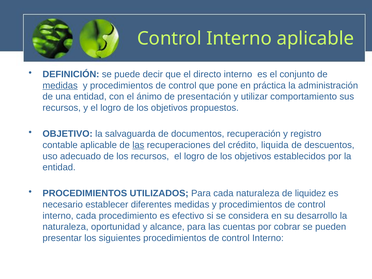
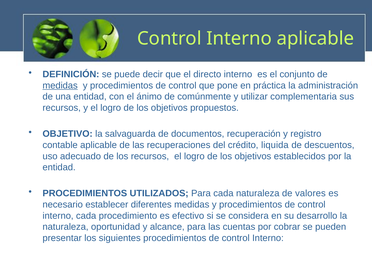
presentación: presentación -> comúnmente
comportamiento: comportamiento -> complementaria
las at (138, 145) underline: present -> none
liquidez: liquidez -> valores
